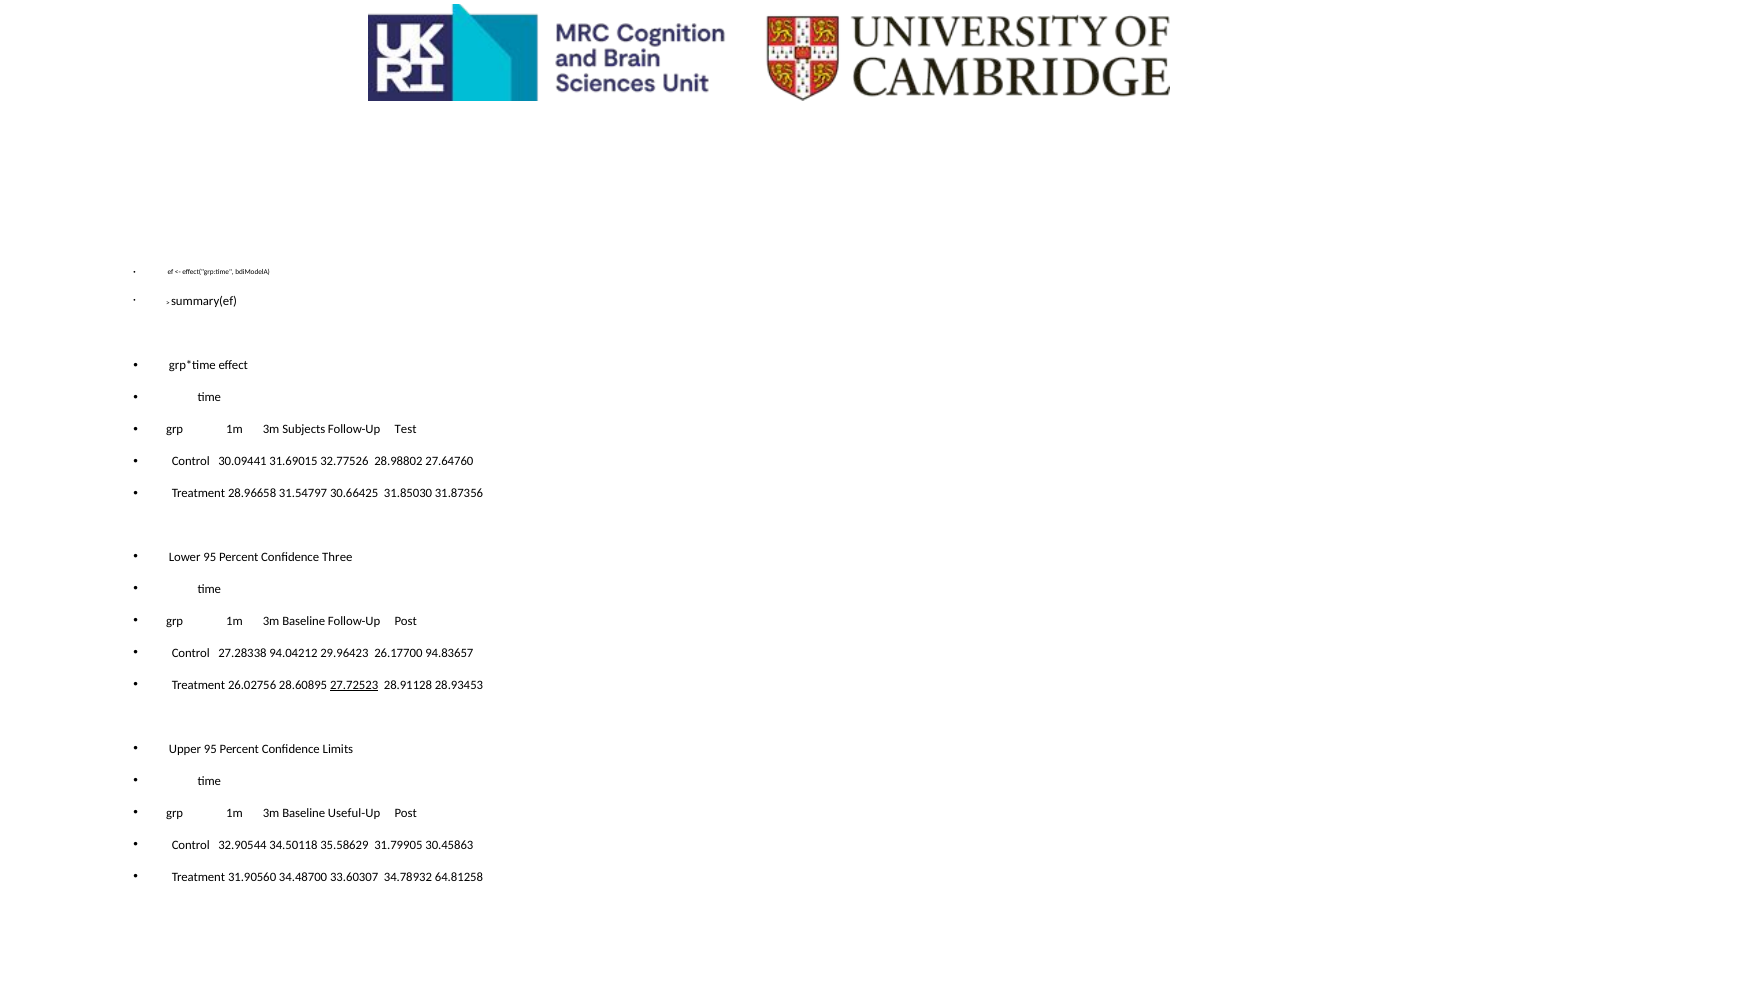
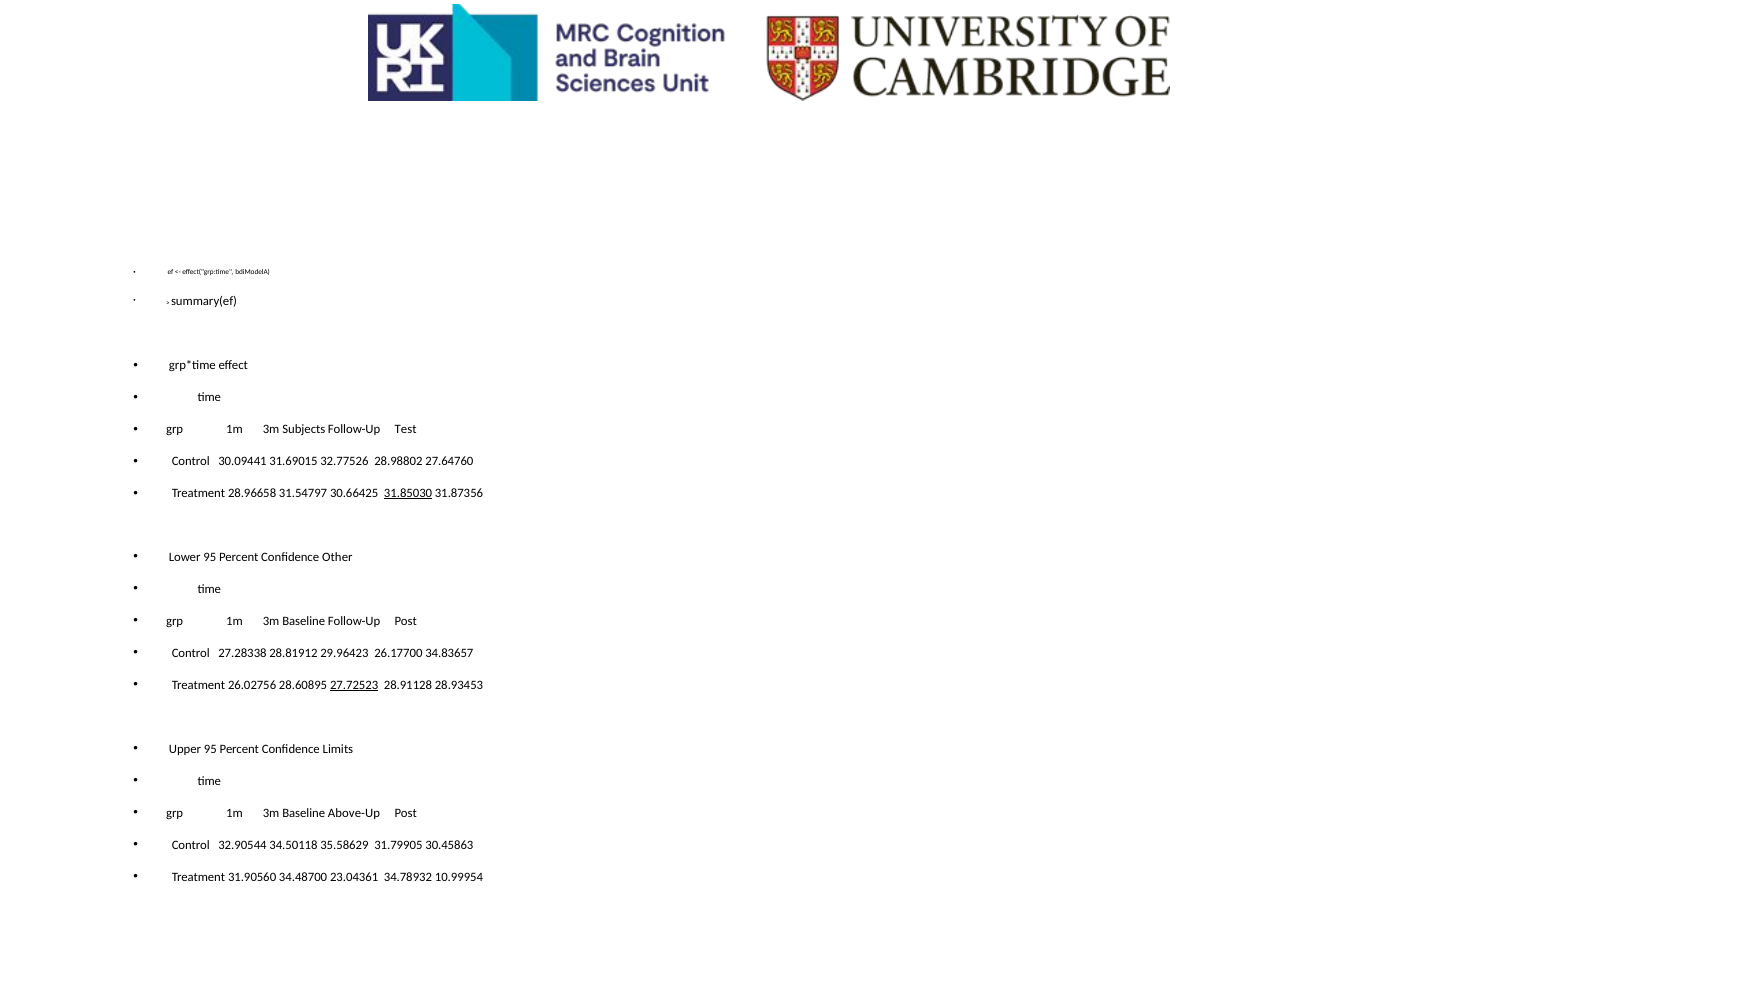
31.85030 underline: none -> present
Three: Three -> Other
94.04212: 94.04212 -> 28.81912
94.83657: 94.83657 -> 34.83657
Useful-Up: Useful-Up -> Above-Up
33.60307: 33.60307 -> 23.04361
64.81258: 64.81258 -> 10.99954
